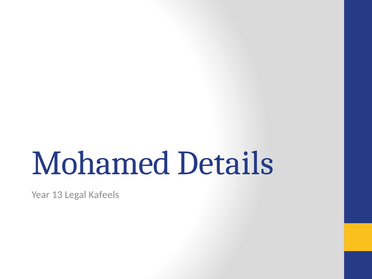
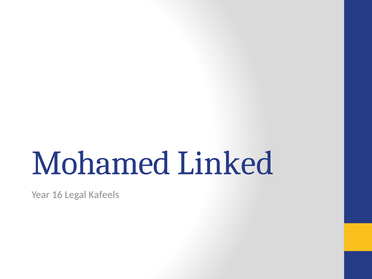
Details: Details -> Linked
13: 13 -> 16
